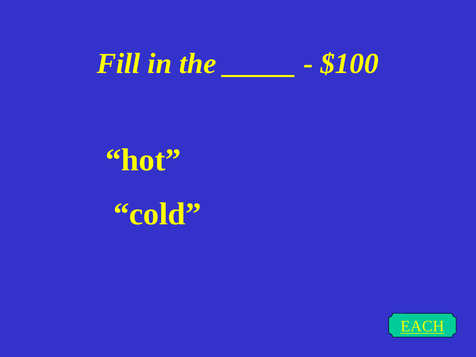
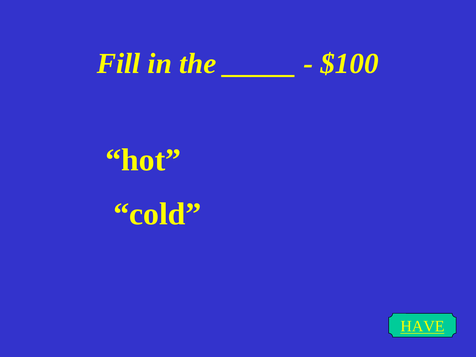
EACH: EACH -> HAVE
